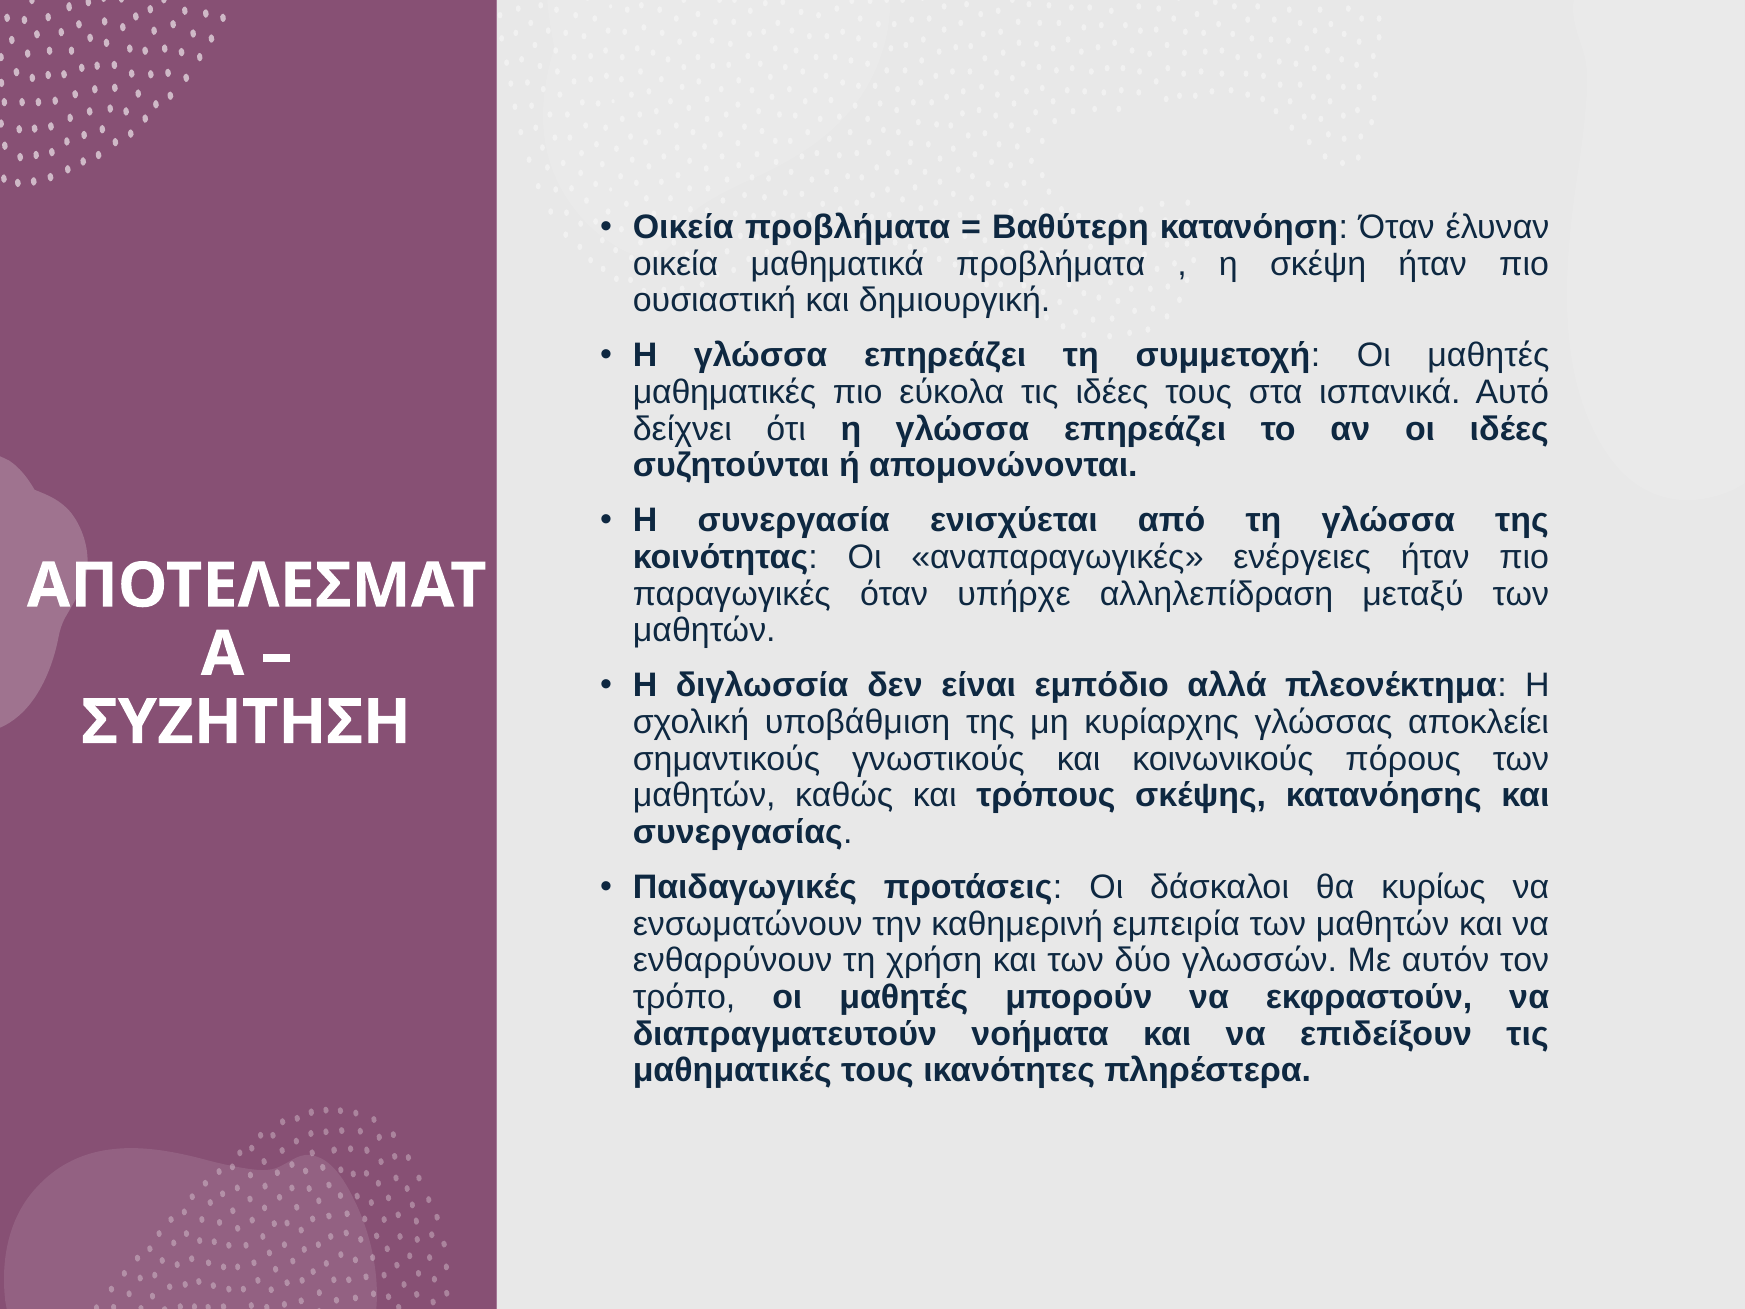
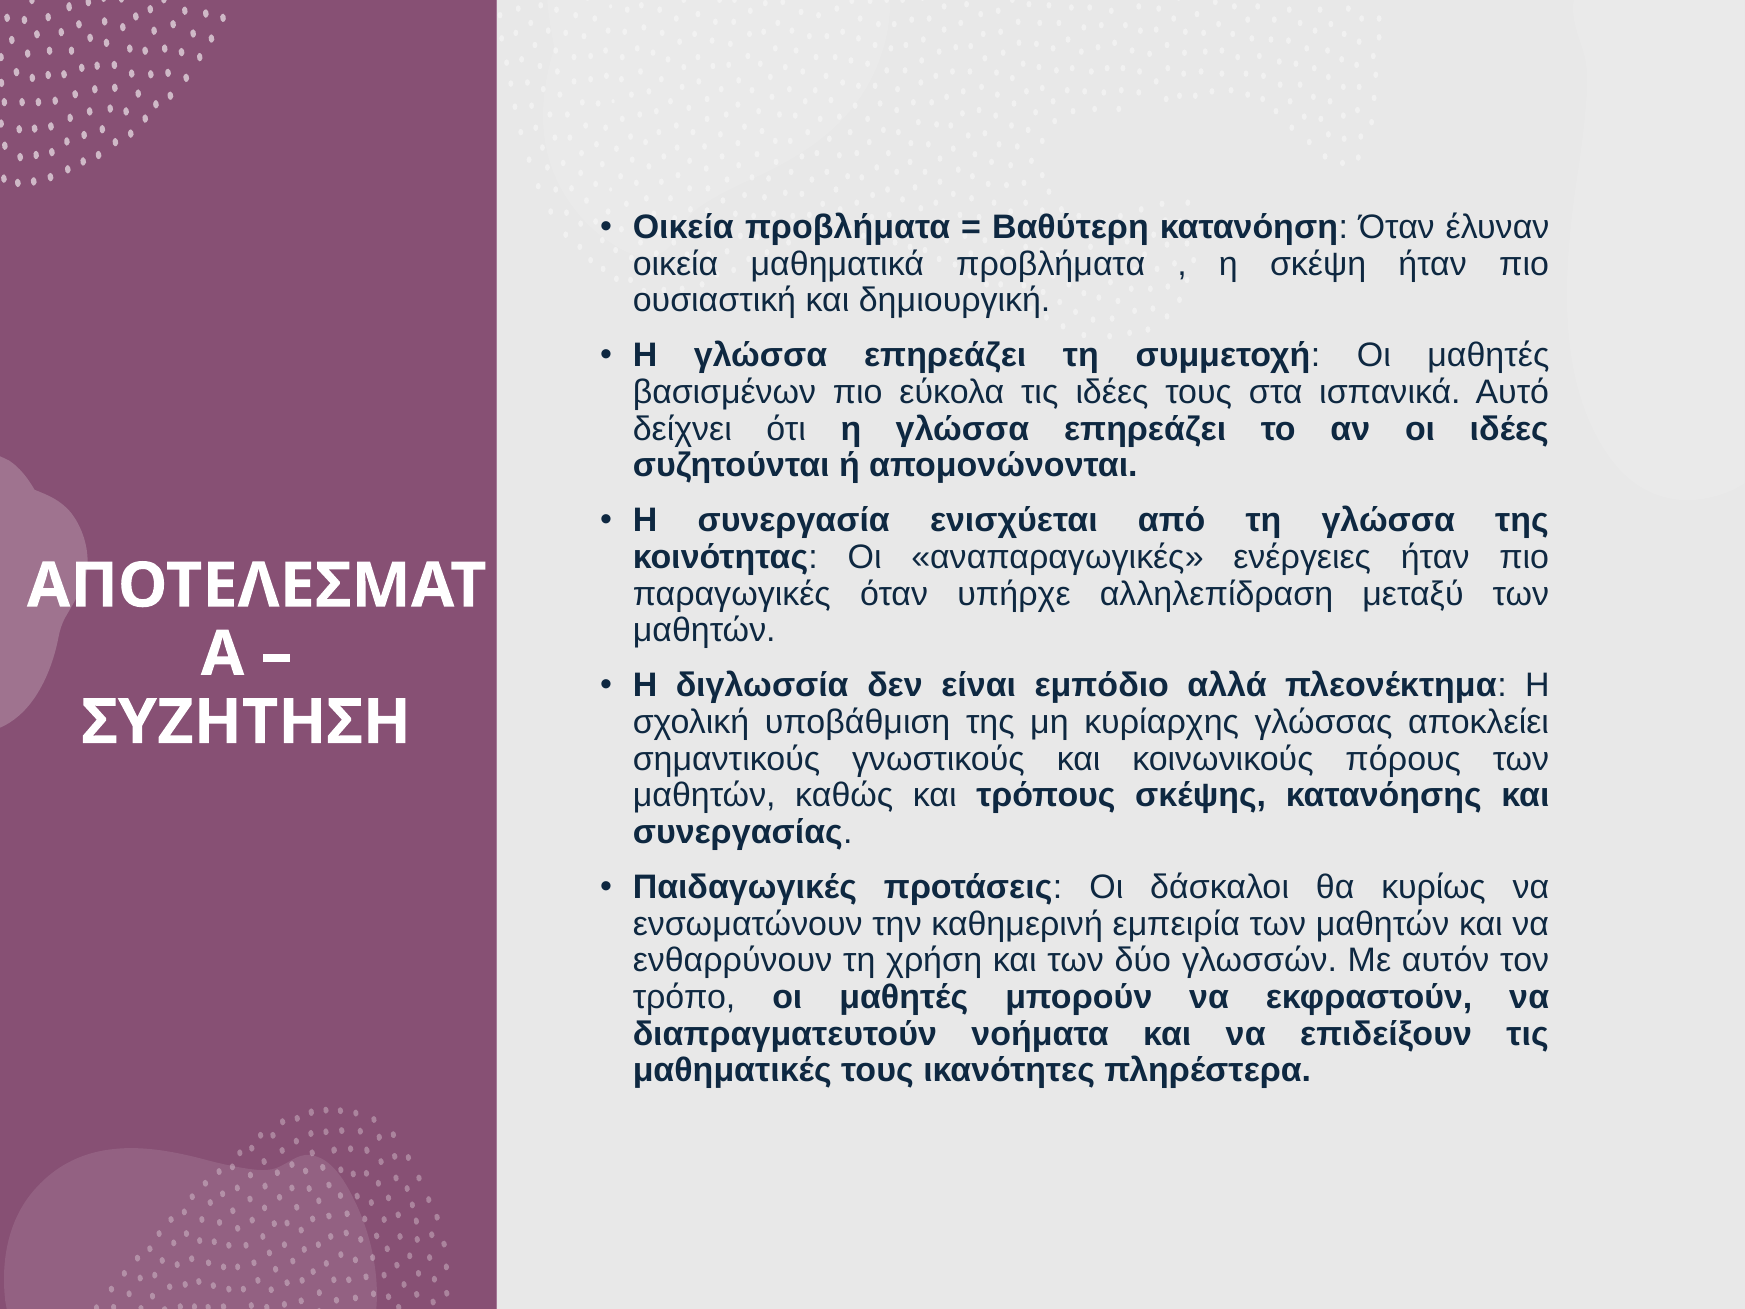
μαθηματικές at (724, 392): μαθηματικές -> βασισμένων
